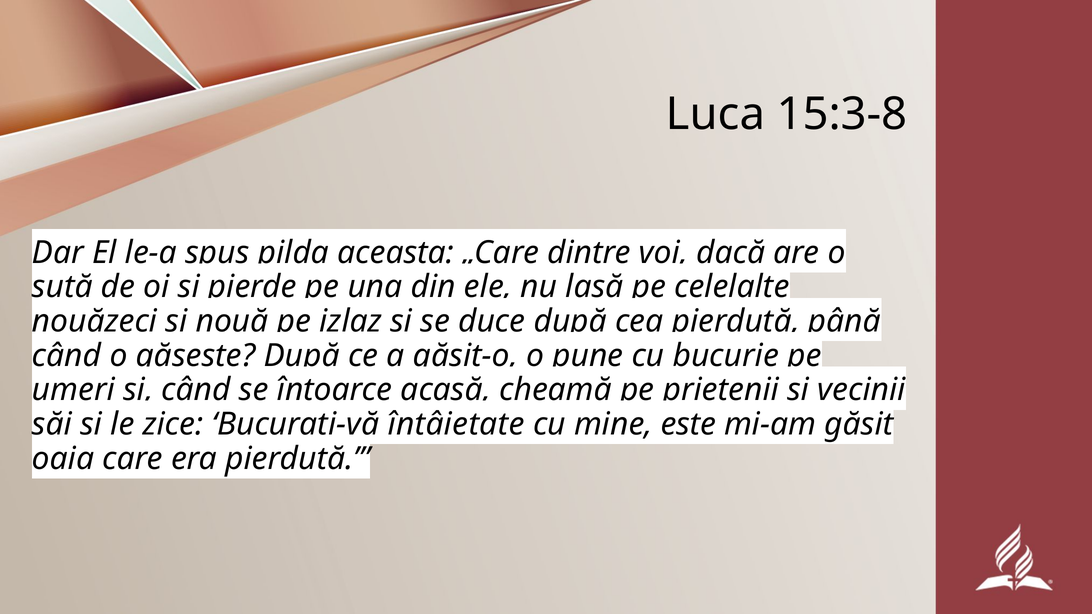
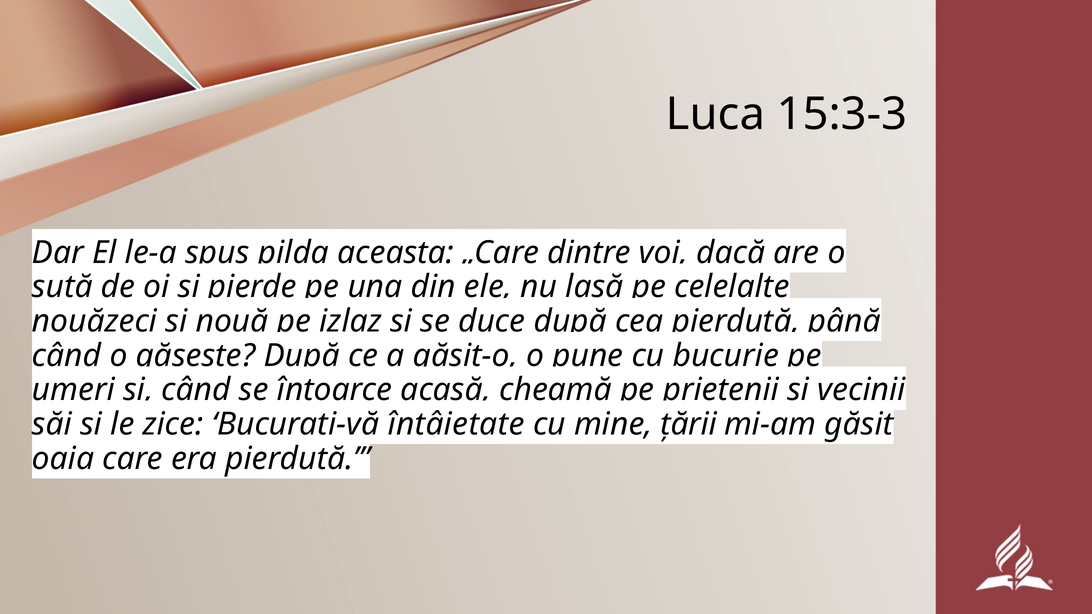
15:3-8: 15:3-8 -> 15:3-3
este: este -> țării
